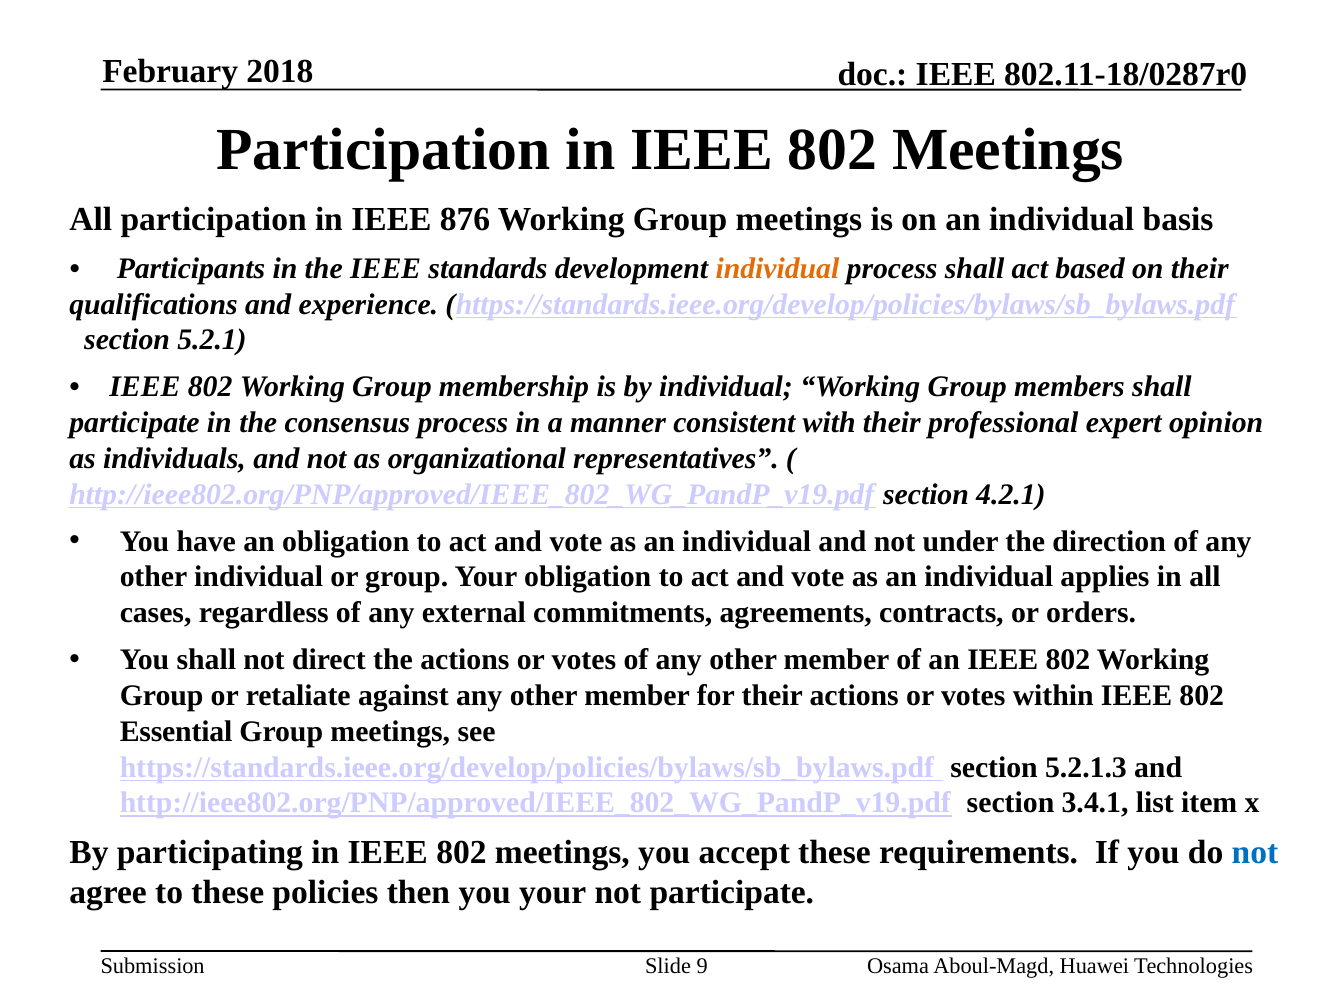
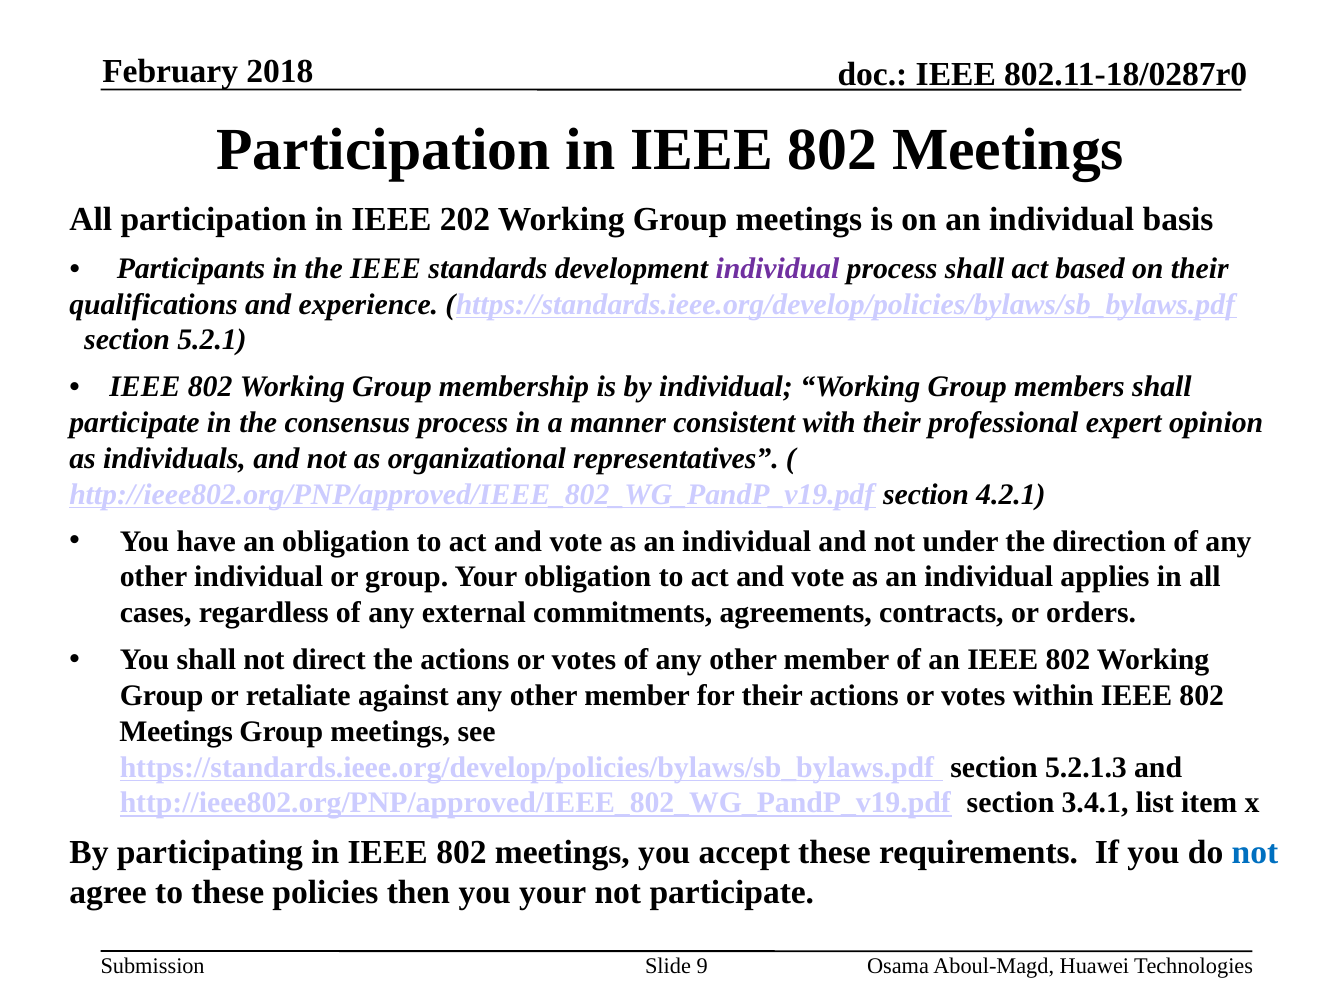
876: 876 -> 202
individual at (777, 268) colour: orange -> purple
Essential at (176, 731): Essential -> Meetings
